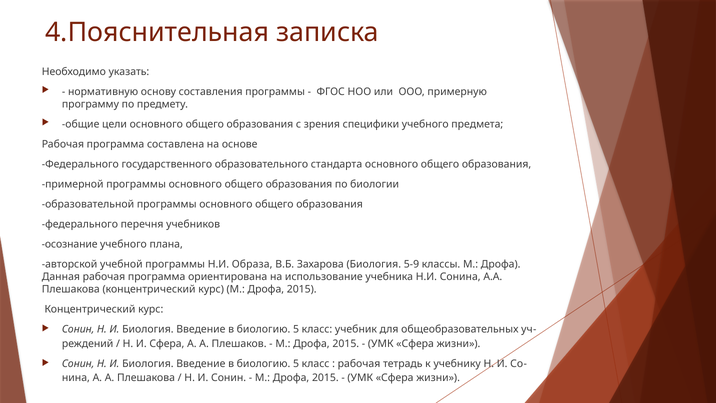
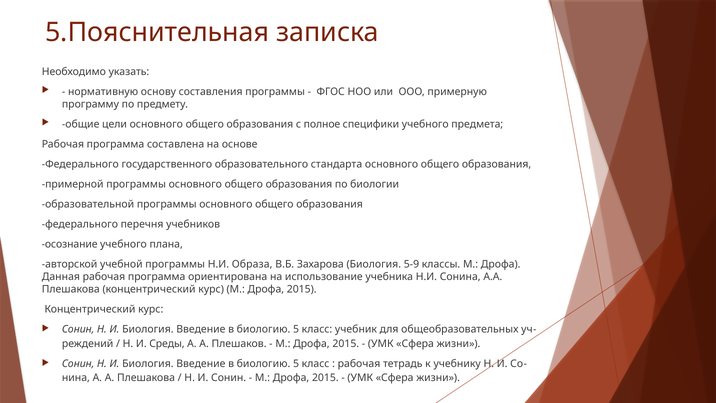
4.Пояснительная: 4.Пояснительная -> 5.Пояснительная
зрения: зрения -> полное
И Сфера: Сфера -> Среды
